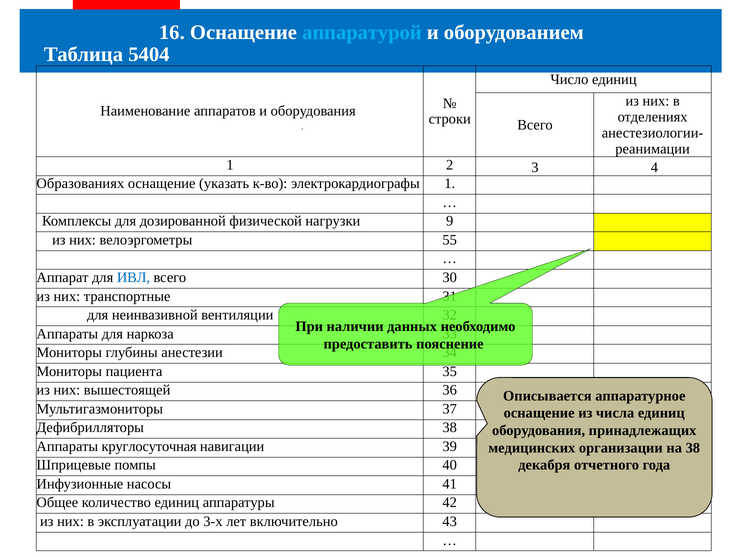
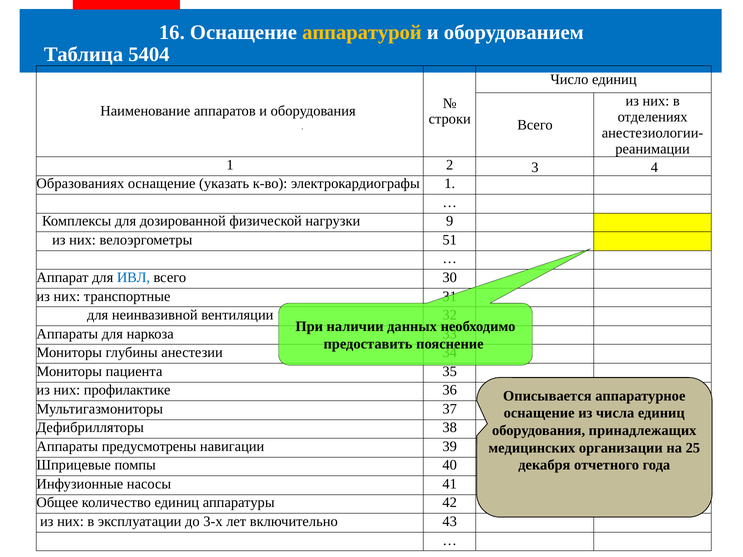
аппаратурой colour: light blue -> yellow
55: 55 -> 51
вышестоящей: вышестоящей -> профилактике
круглосуточная: круглосуточная -> предусмотрены
на 38: 38 -> 25
